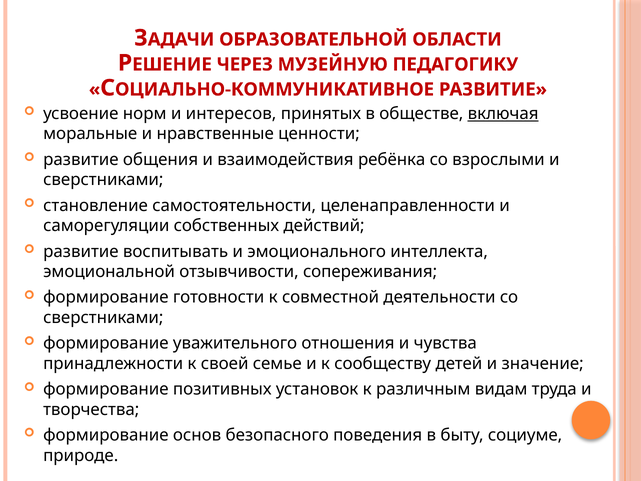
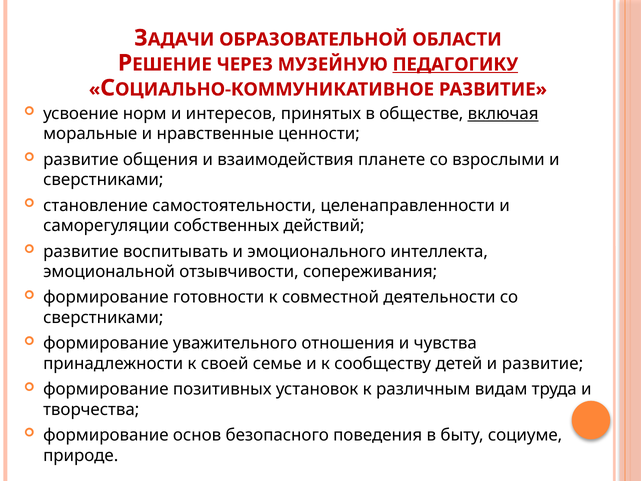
ПЕДАГОГИКУ underline: none -> present
ребёнка: ребёнка -> планете
и значение: значение -> развитие
